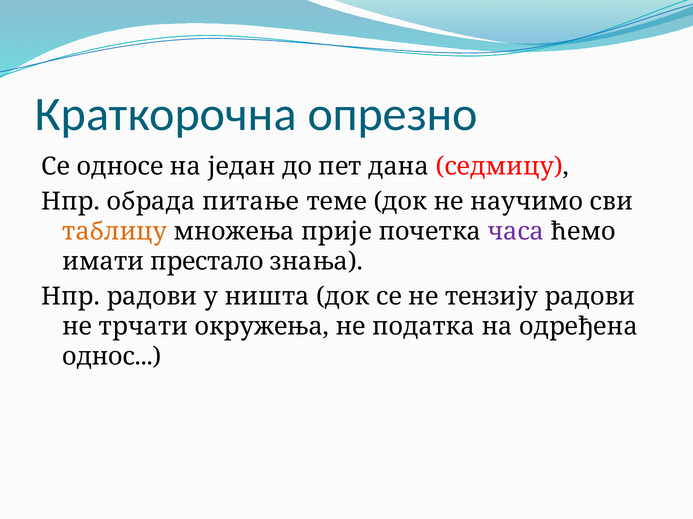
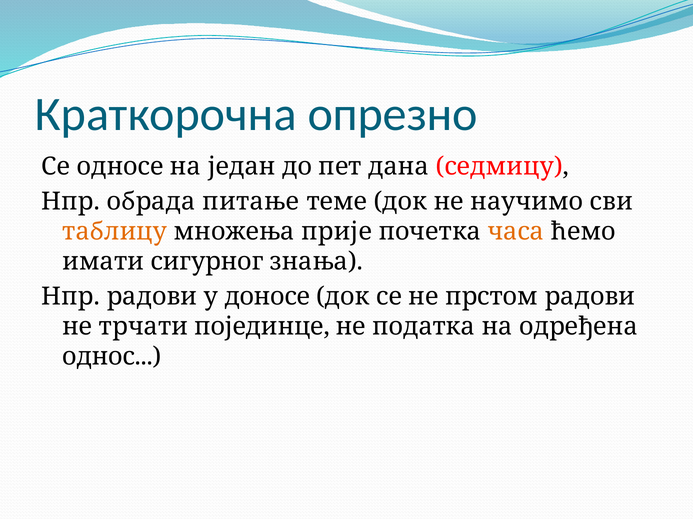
часа colour: purple -> orange
престало: престало -> сигурног
ништа: ништа -> доносе
тензију: тензију -> прстом
окружења: окружења -> појединце
